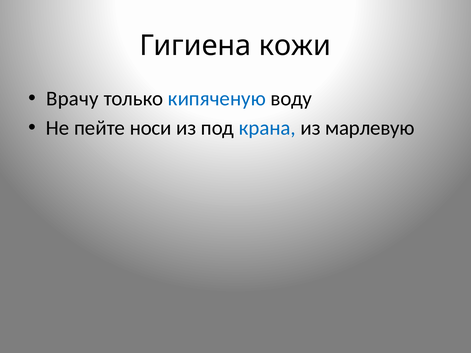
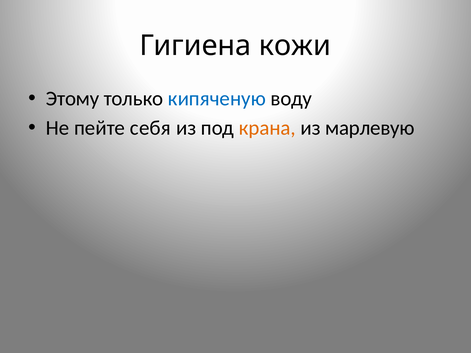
Врачу: Врачу -> Этому
носи: носи -> себя
крана colour: blue -> orange
